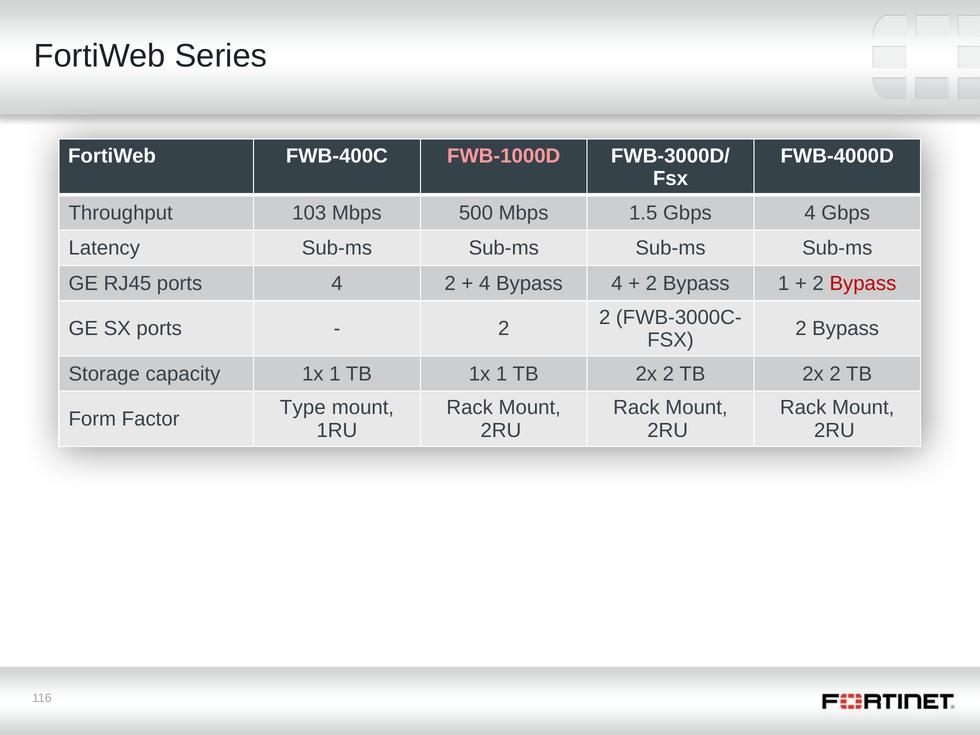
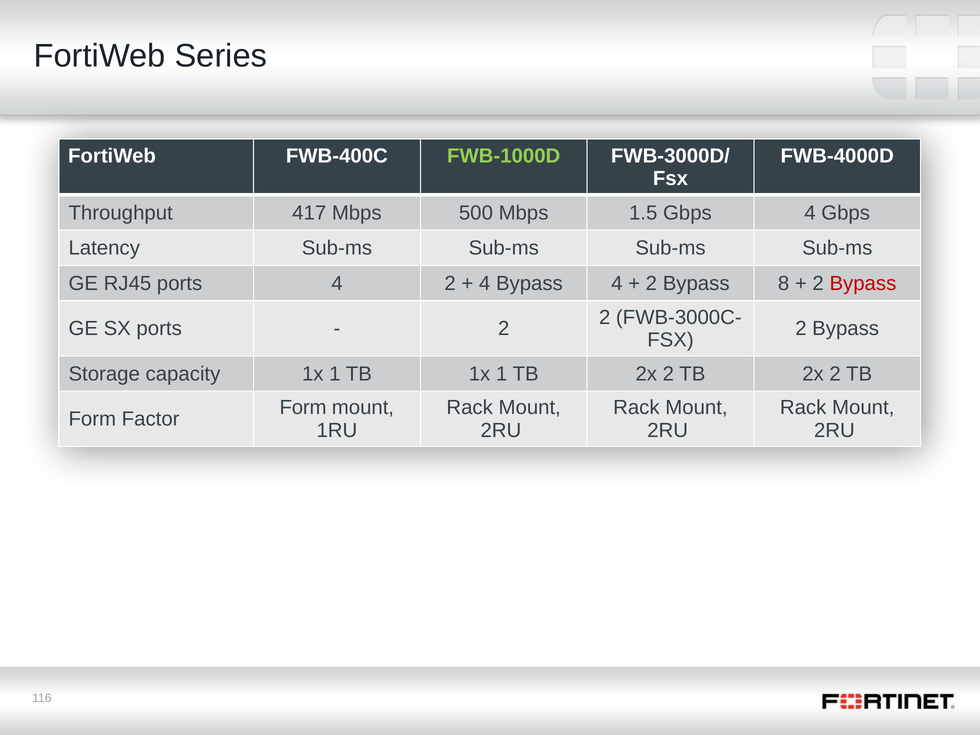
FWB-1000D colour: pink -> light green
103: 103 -> 417
Bypass 1: 1 -> 8
Type at (303, 408): Type -> Form
